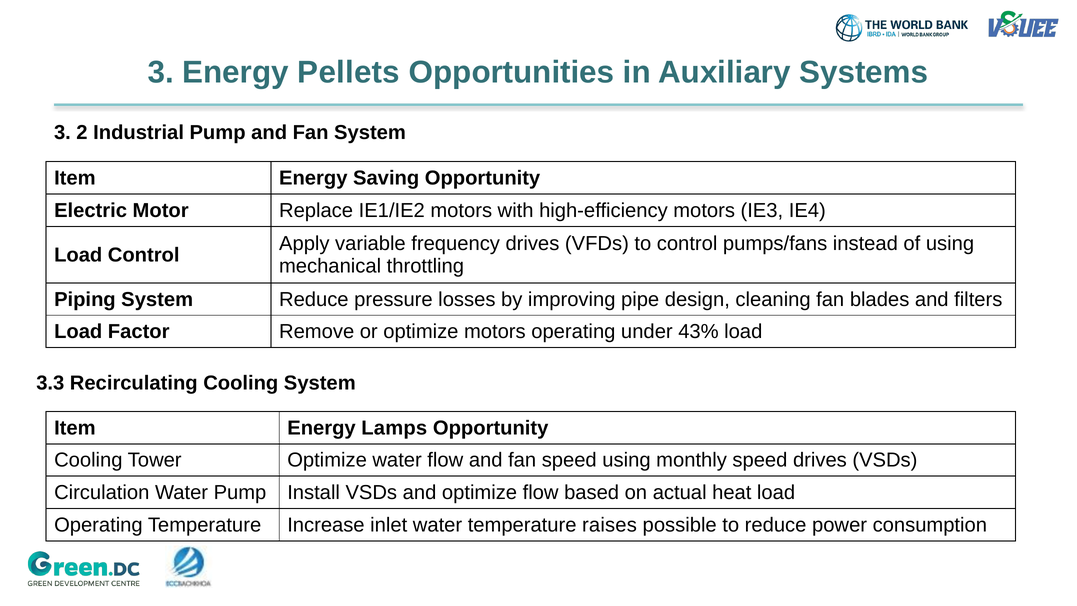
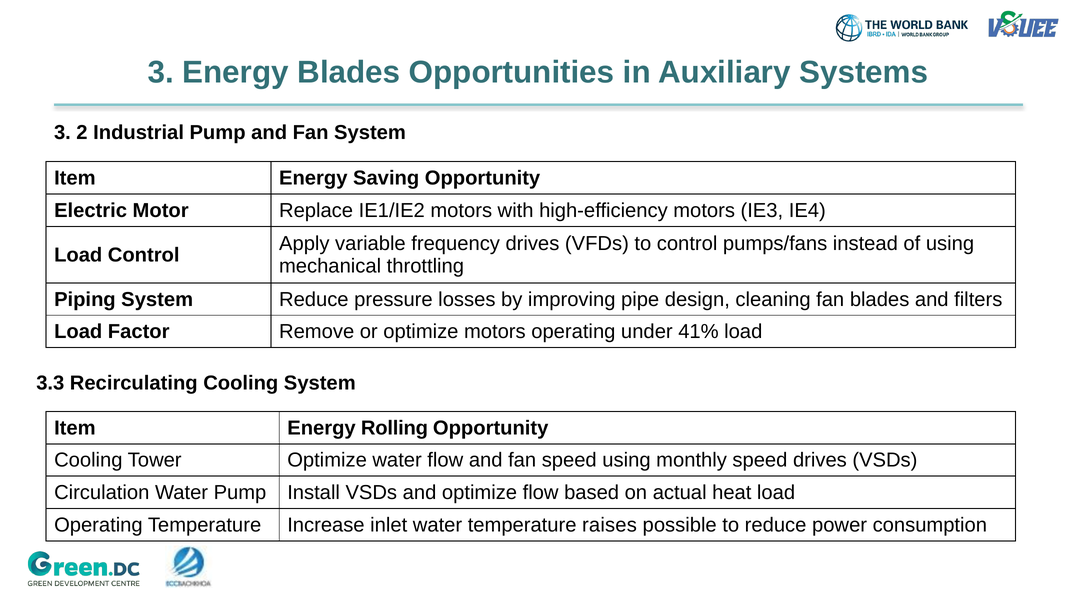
Energy Pellets: Pellets -> Blades
43%: 43% -> 41%
Lamps: Lamps -> Rolling
